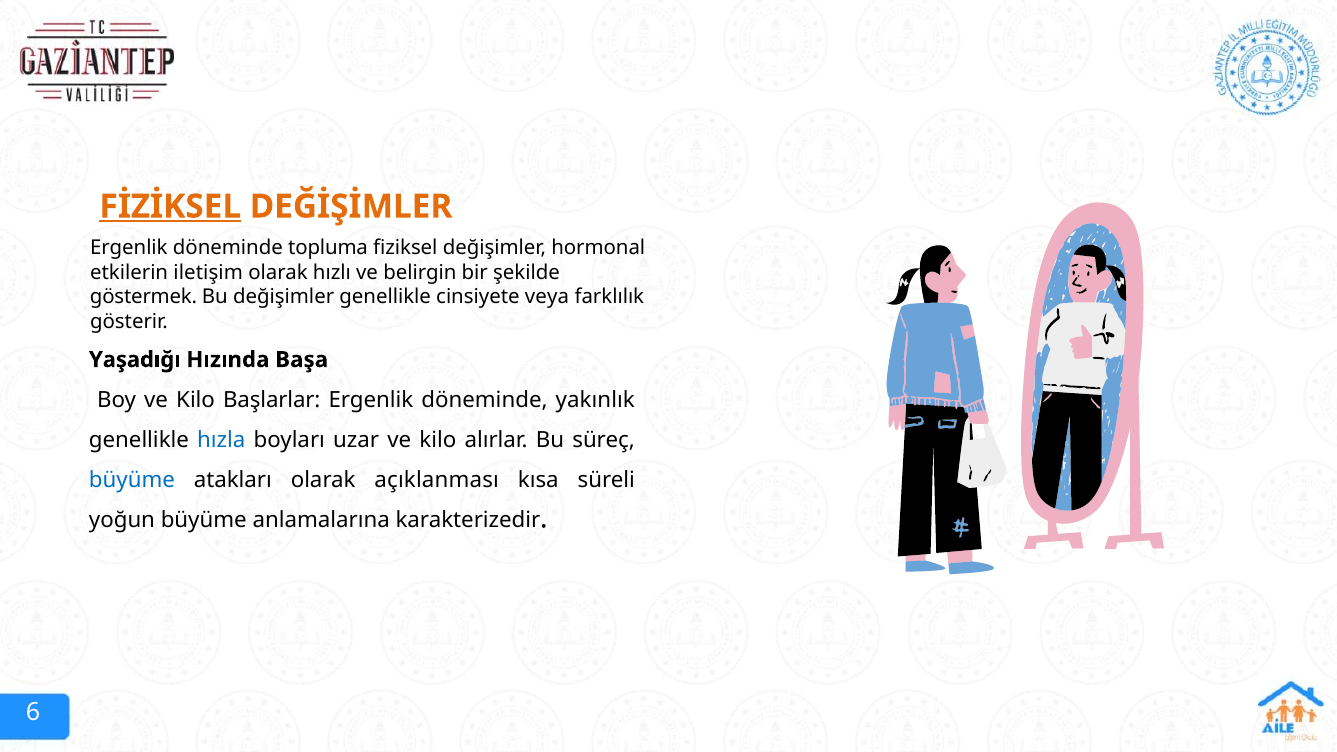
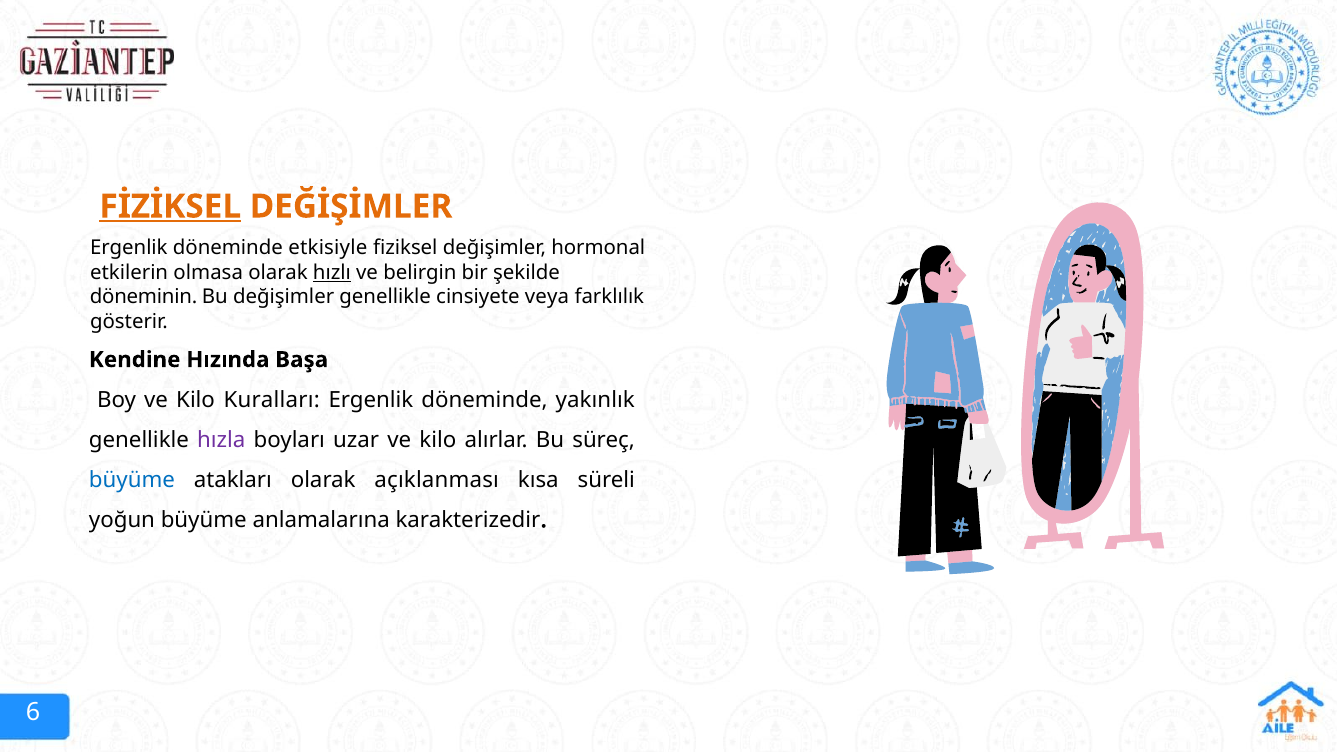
topluma: topluma -> etkisiyle
iletişim: iletişim -> olmasa
hızlı underline: none -> present
göstermek: göstermek -> döneminin
Yaşadığı: Yaşadığı -> Kendine
Başlarlar: Başlarlar -> Kuralları
hızla colour: blue -> purple
